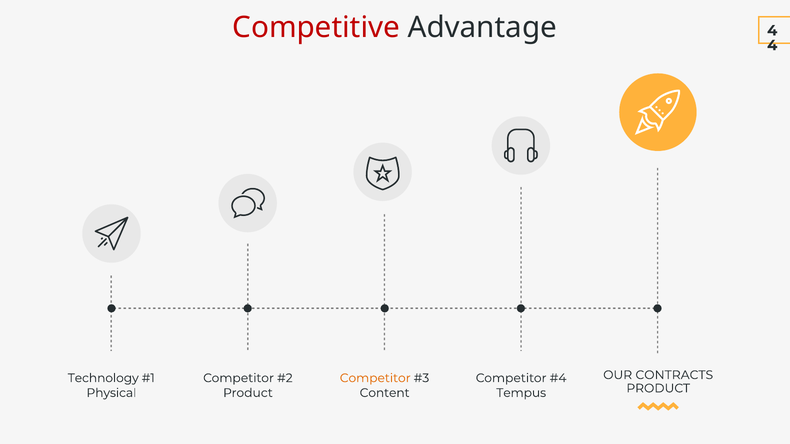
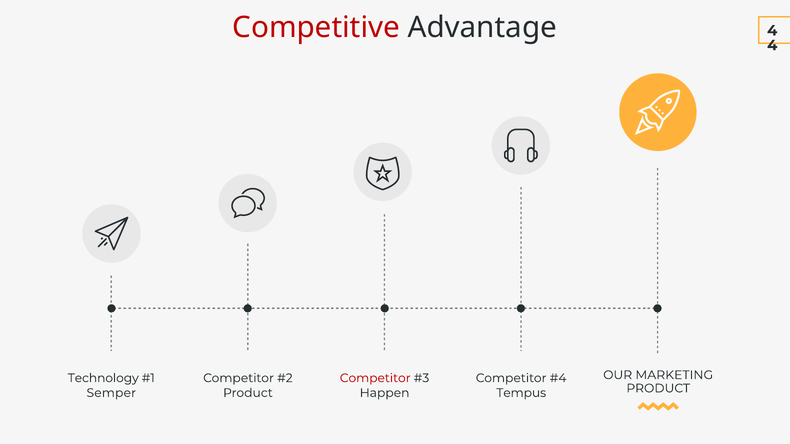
CONTRACTS: CONTRACTS -> MARKETING
Competitor at (375, 378) colour: orange -> red
Physical: Physical -> Semper
Content: Content -> Happen
